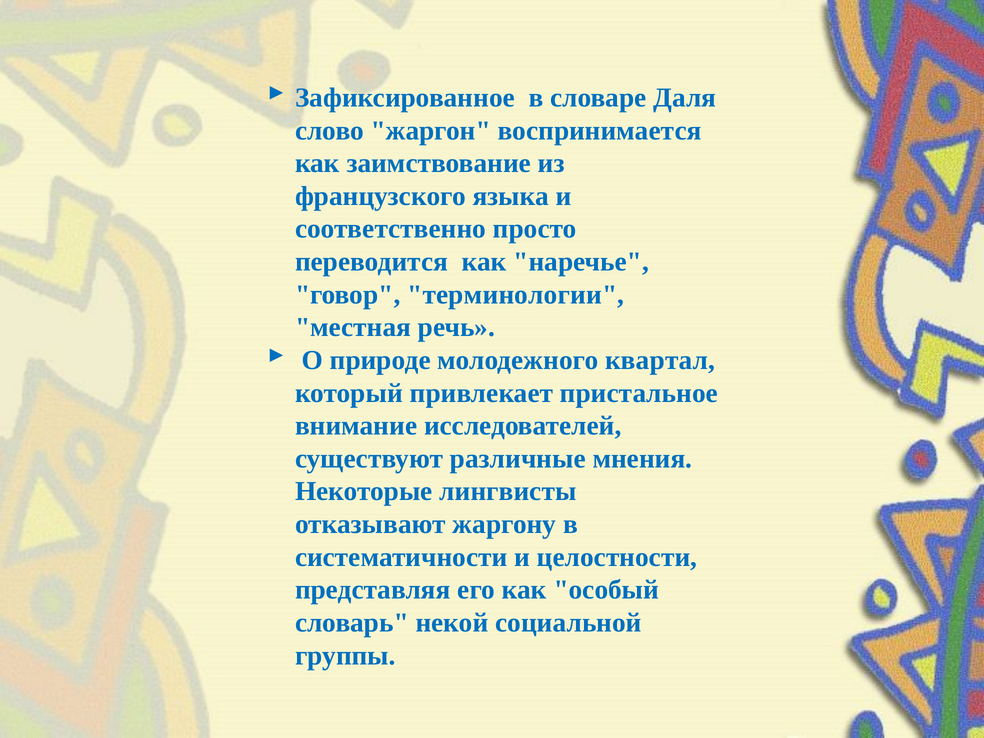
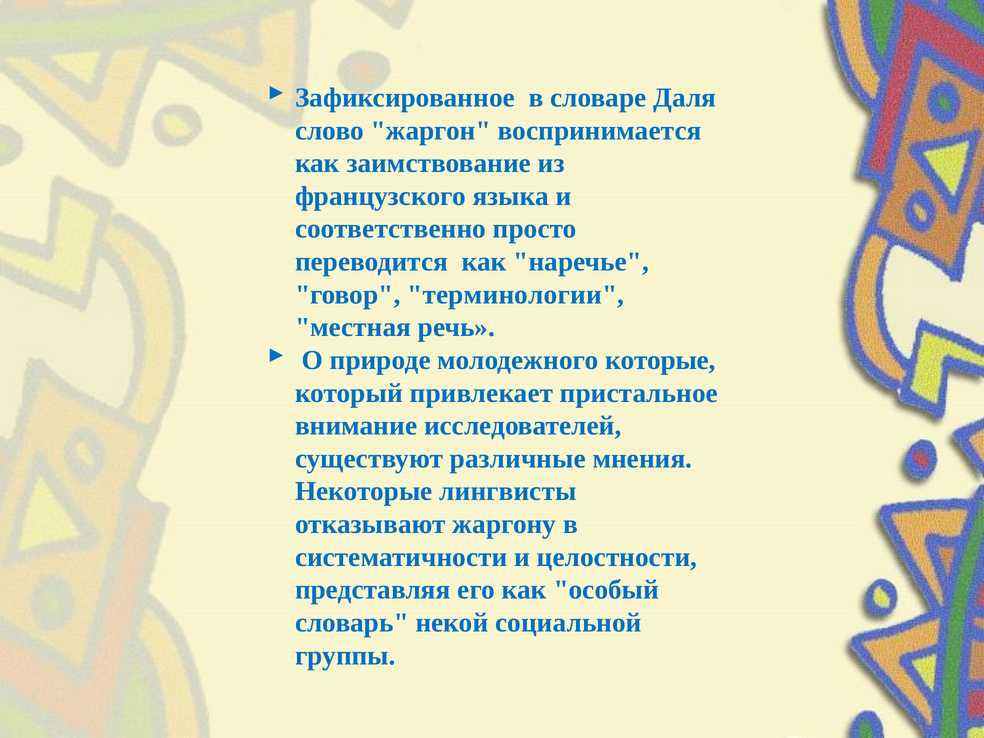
квартал: квартал -> которые
